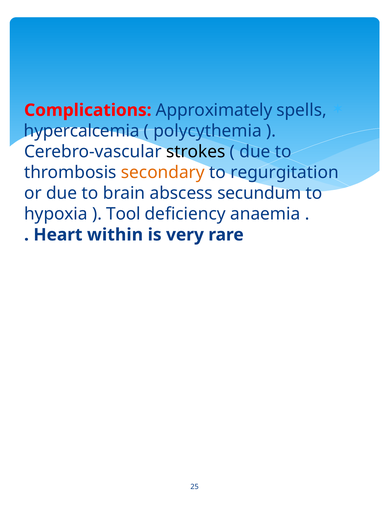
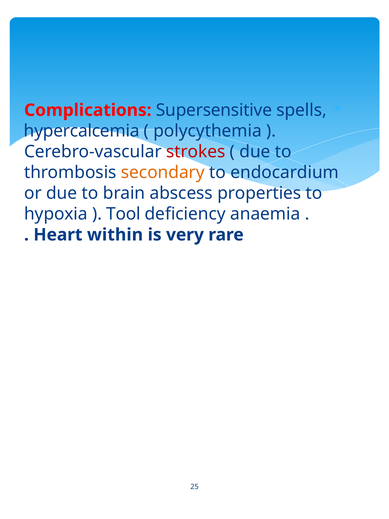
Approximately: Approximately -> Supersensitive
strokes colour: black -> red
regurgitation: regurgitation -> endocardium
secundum: secundum -> properties
